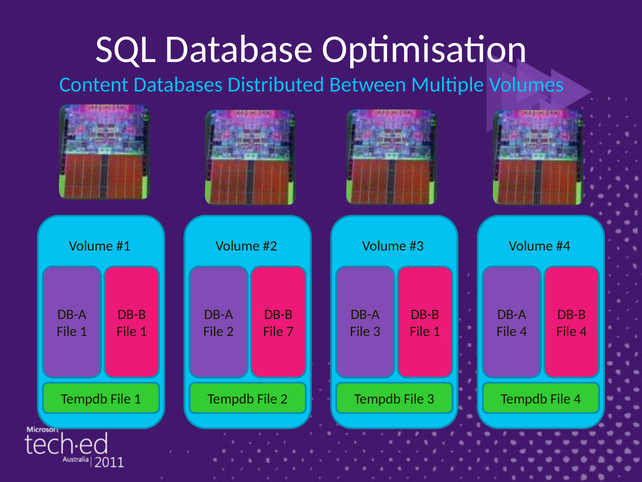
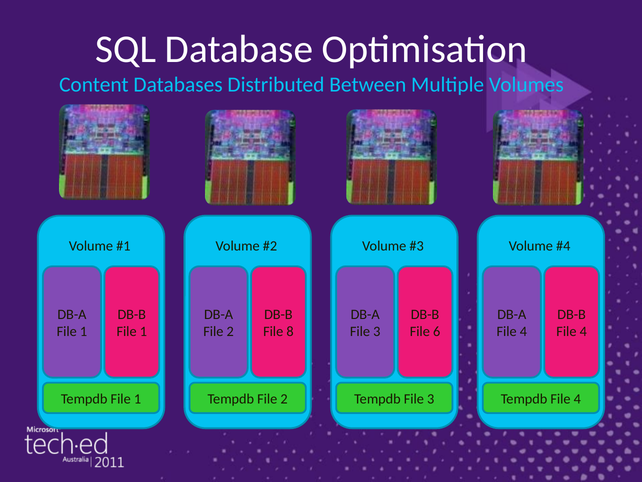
7: 7 -> 8
1 at (437, 331): 1 -> 6
